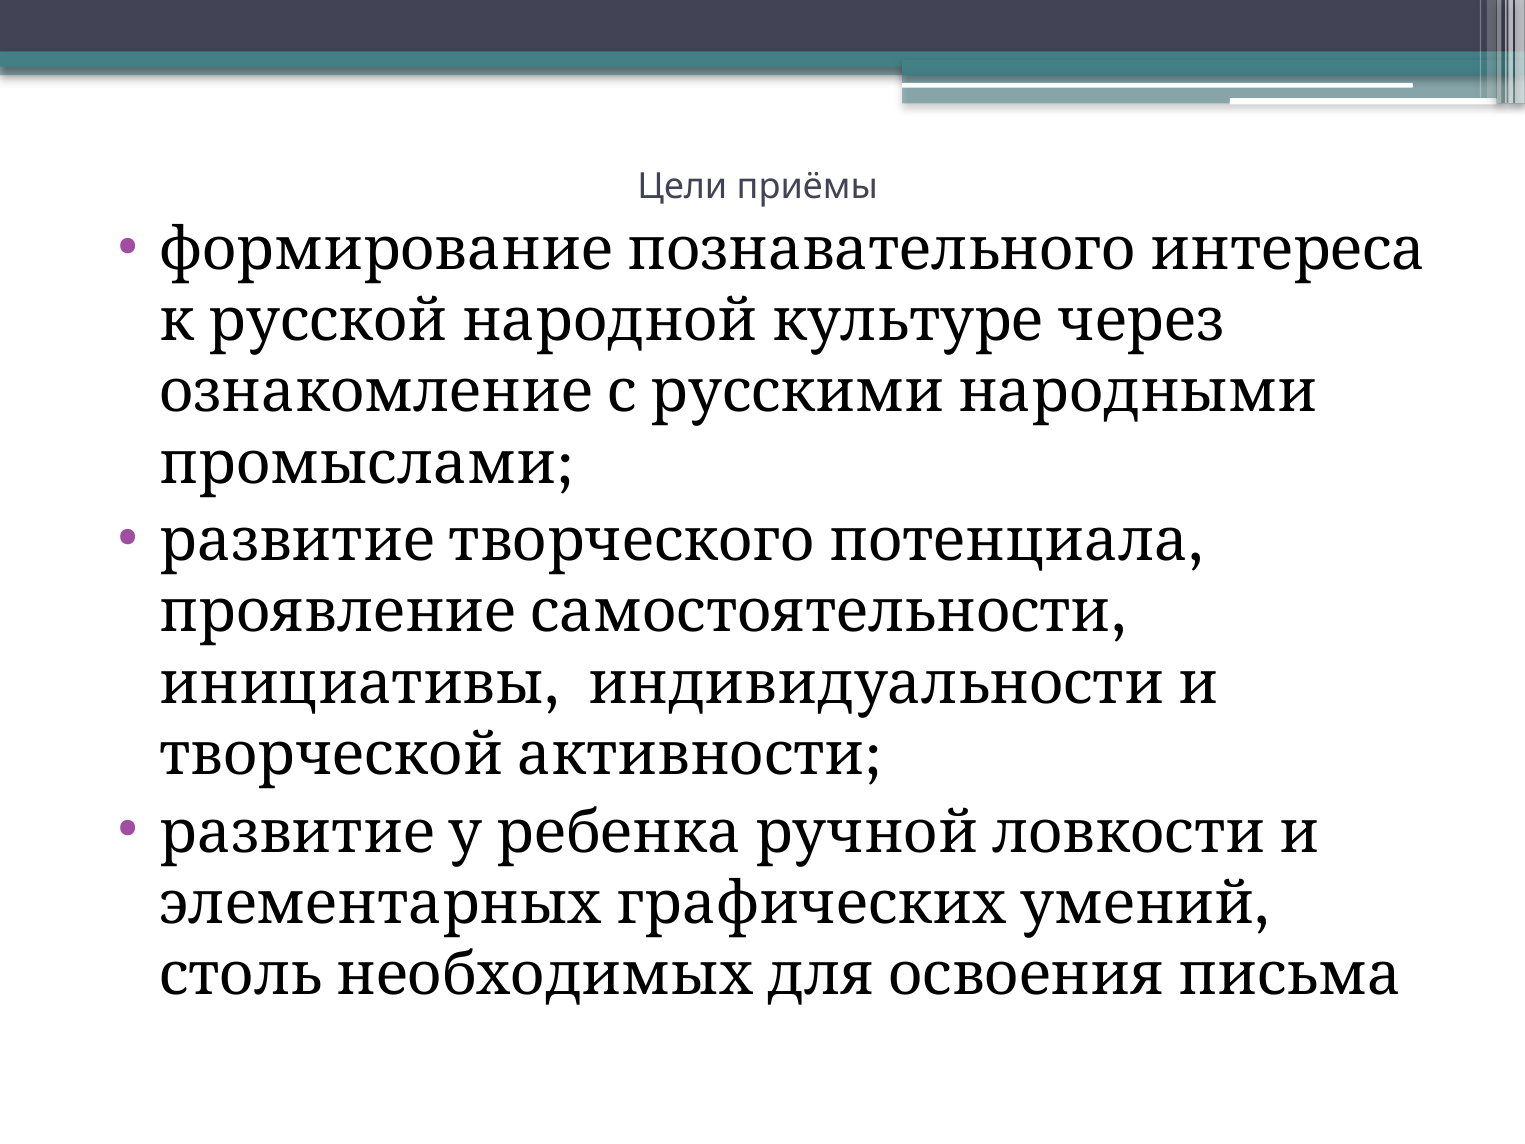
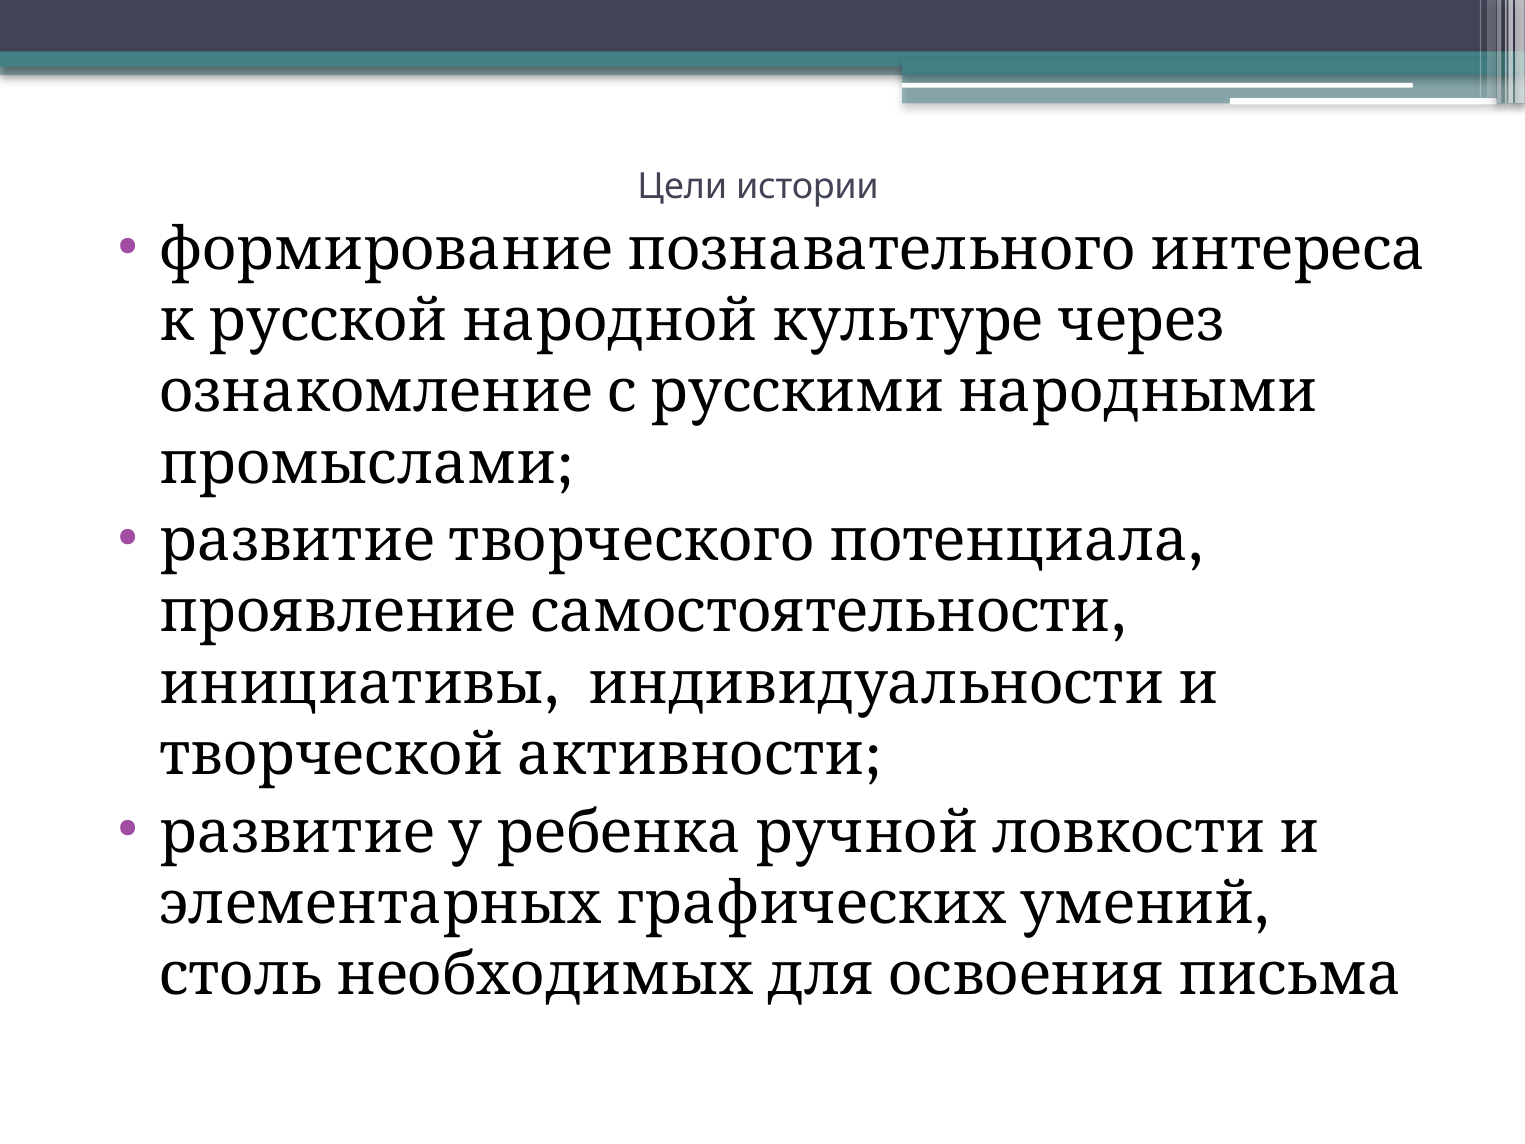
приёмы: приёмы -> истории
